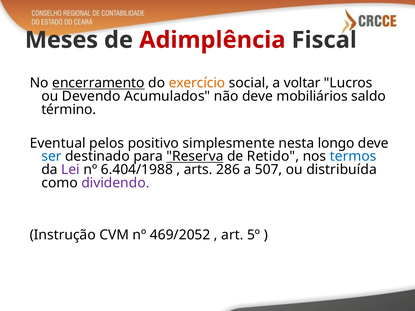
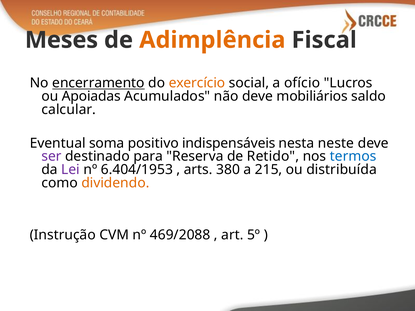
Adimplência colour: red -> orange
voltar: voltar -> ofício
Devendo: Devendo -> Apoiadas
término: término -> calcular
pelos: pelos -> soma
simplesmente: simplesmente -> indispensáveis
longo: longo -> neste
ser colour: blue -> purple
Reserva underline: present -> none
6.404/1988: 6.404/1988 -> 6.404/1953
286: 286 -> 380
507: 507 -> 215
dividendo colour: purple -> orange
469/2052: 469/2052 -> 469/2088
